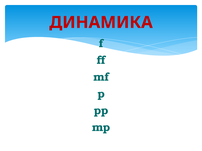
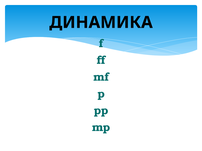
ДИНАМИКА colour: red -> black
